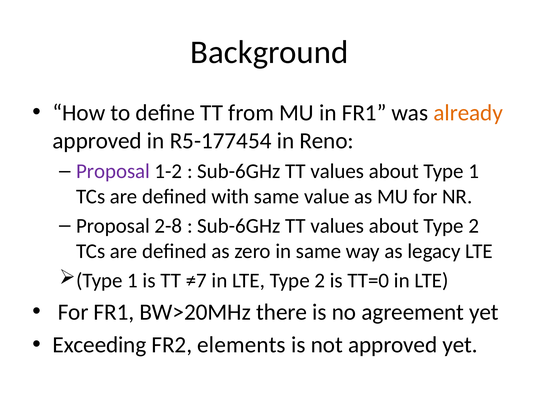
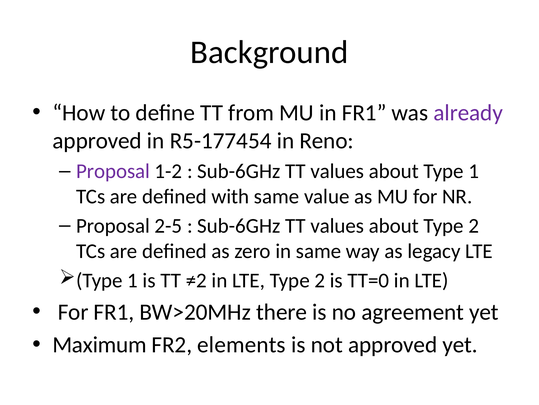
already colour: orange -> purple
2-8: 2-8 -> 2-5
≠7: ≠7 -> ≠2
Exceeding: Exceeding -> Maximum
